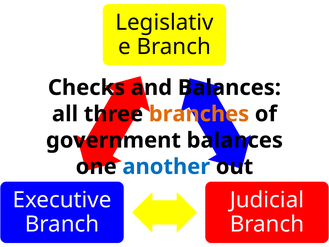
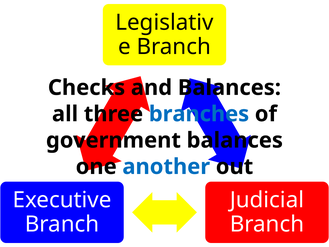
branches colour: orange -> blue
